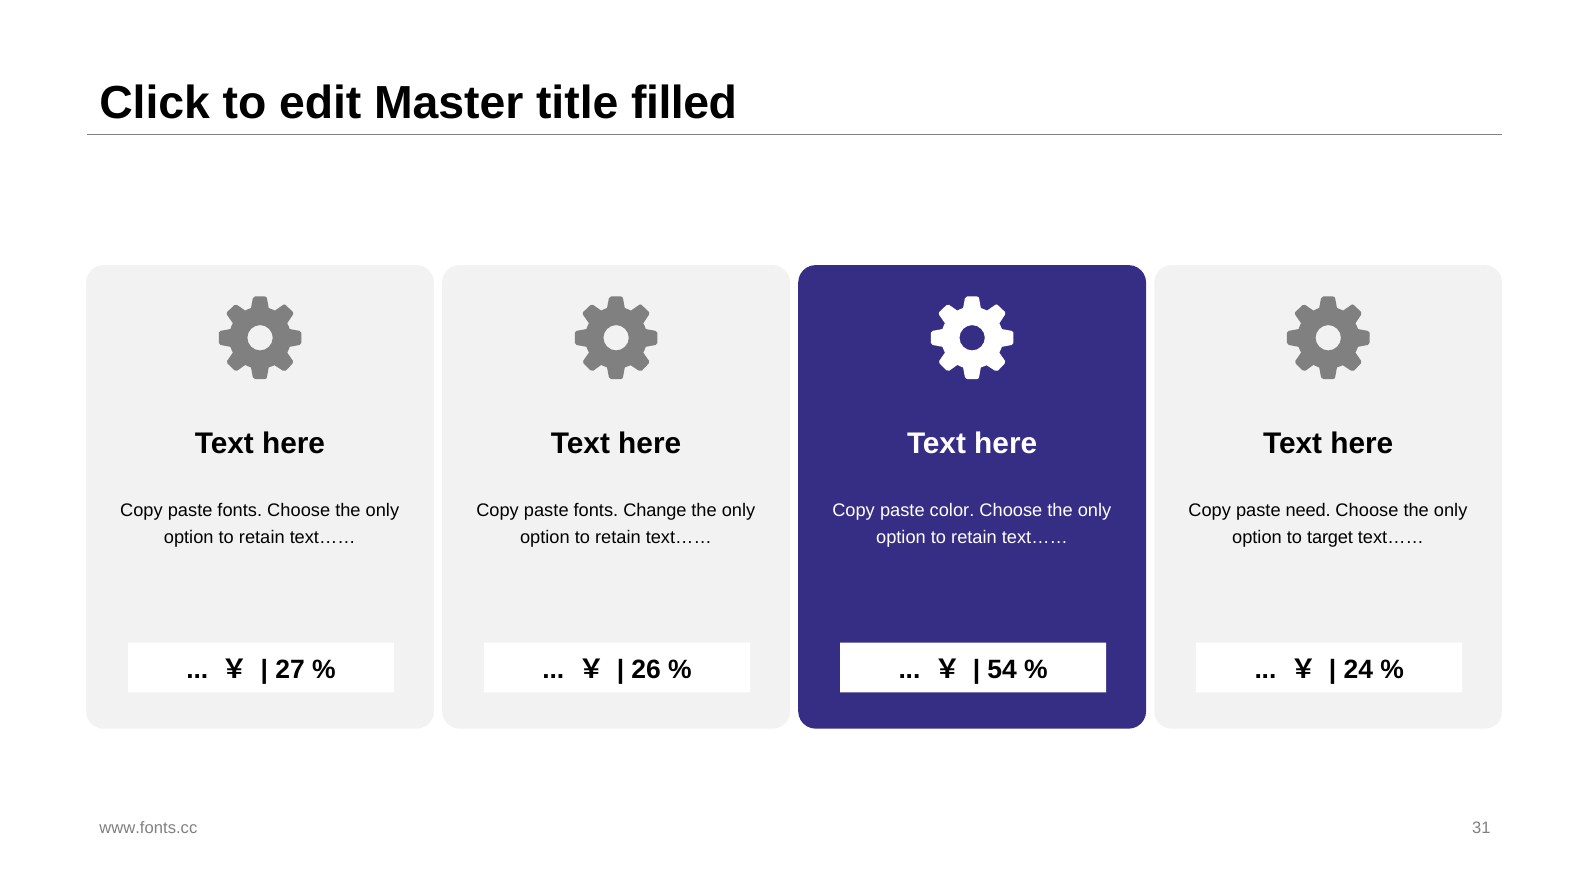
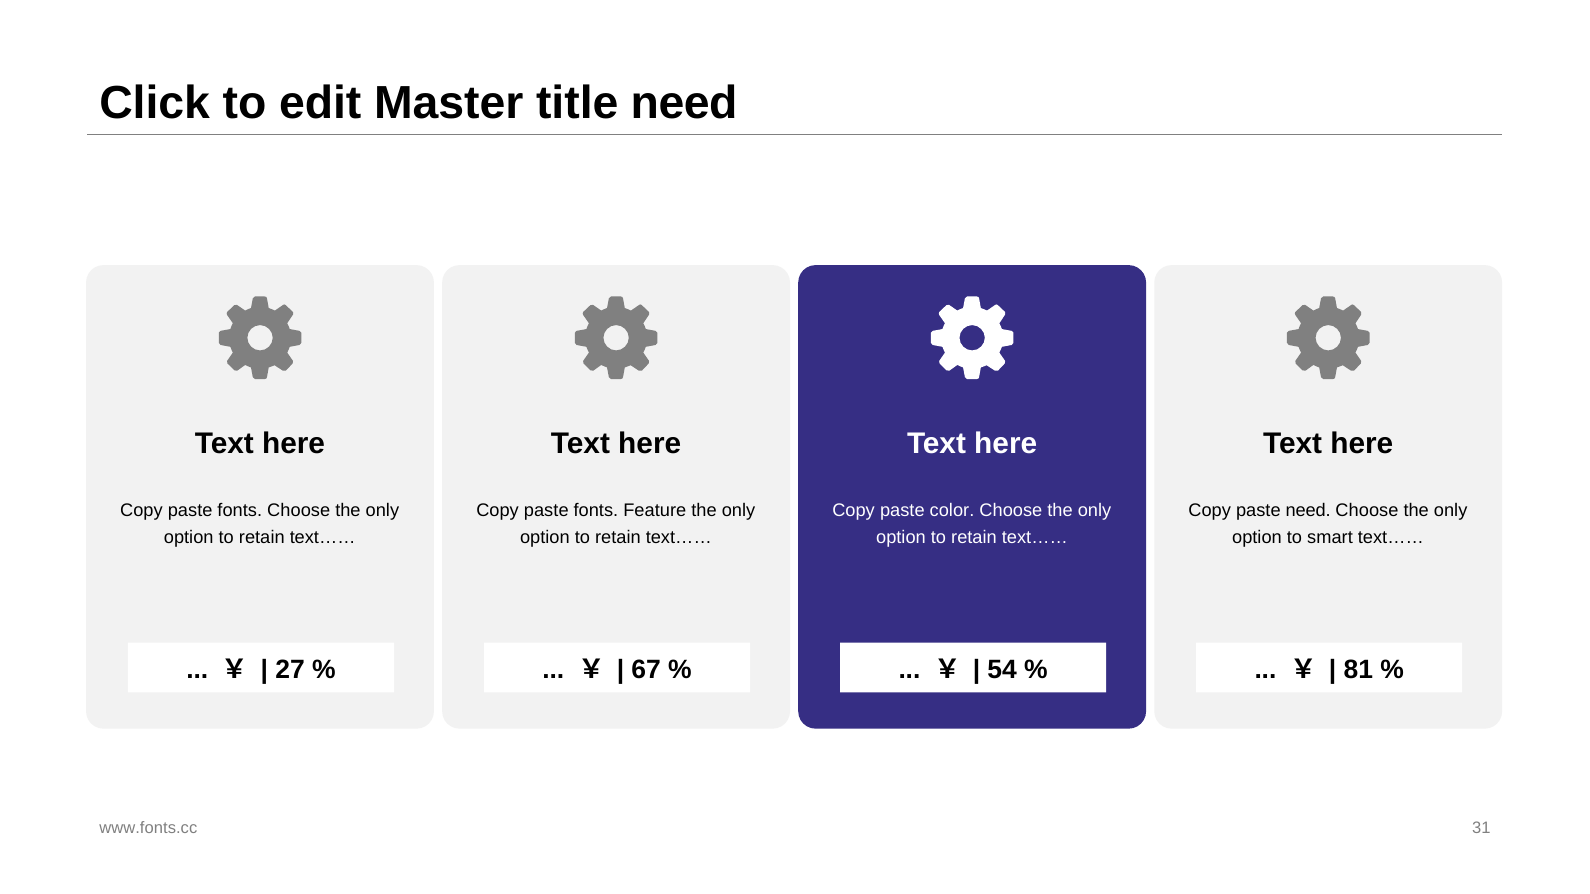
title filled: filled -> need
Change: Change -> Feature
target: target -> smart
26: 26 -> 67
24: 24 -> 81
